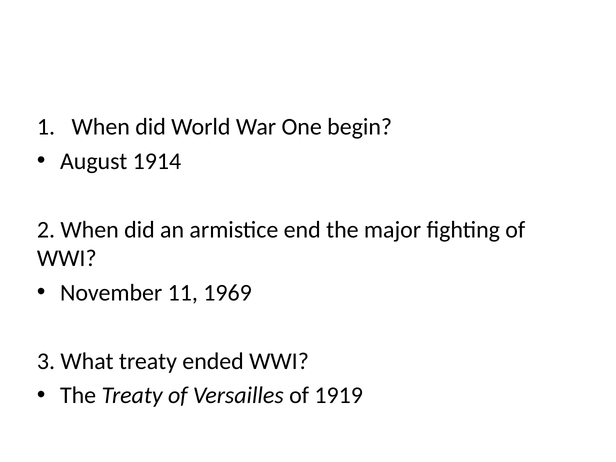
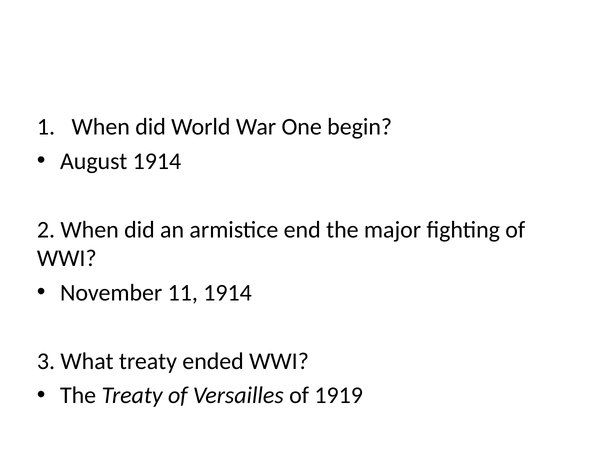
11 1969: 1969 -> 1914
